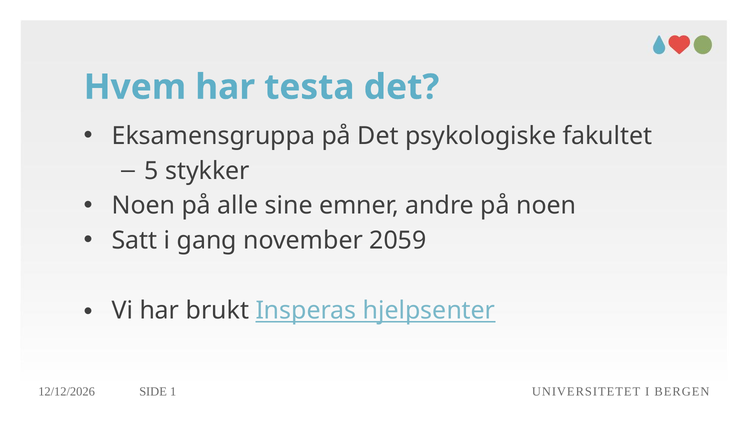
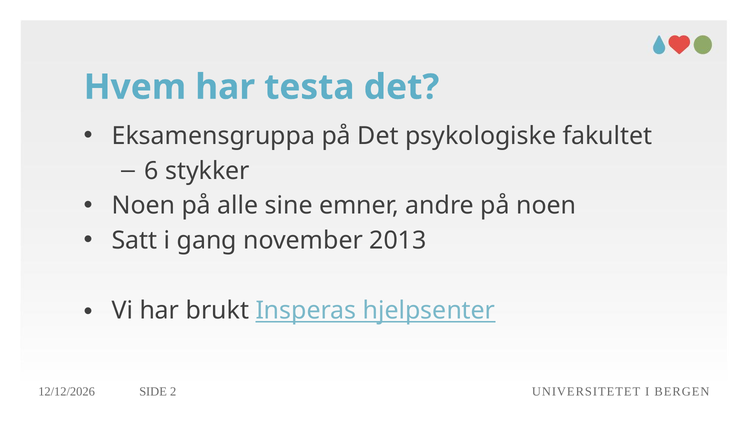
5: 5 -> 6
2059: 2059 -> 2013
1: 1 -> 2
